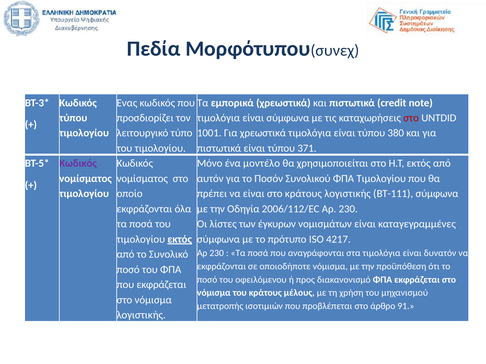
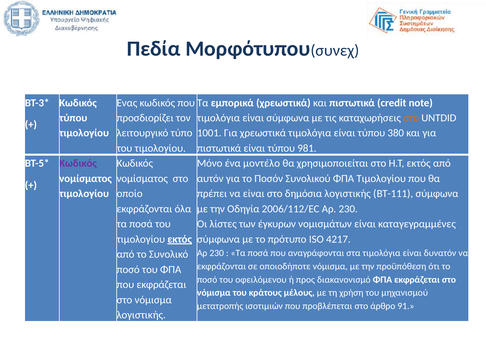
στο at (411, 118) colour: red -> orange
371: 371 -> 981
στο κράτους: κράτους -> δημόσια
